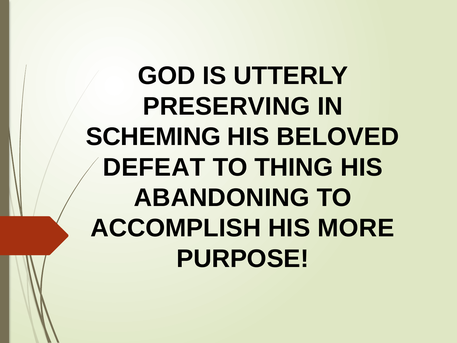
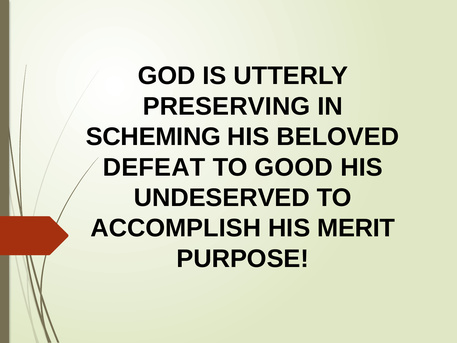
THING: THING -> GOOD
ABANDONING: ABANDONING -> UNDESERVED
MORE: MORE -> MERIT
